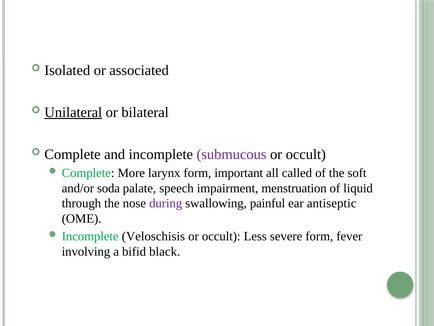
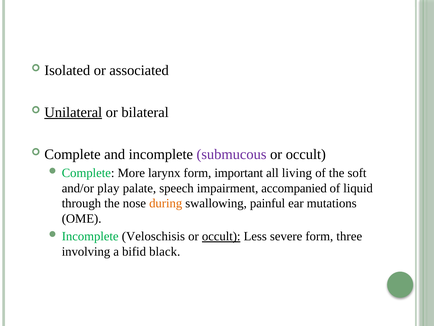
called: called -> living
soda: soda -> play
menstruation: menstruation -> accompanied
during colour: purple -> orange
antiseptic: antiseptic -> mutations
occult at (221, 236) underline: none -> present
fever: fever -> three
